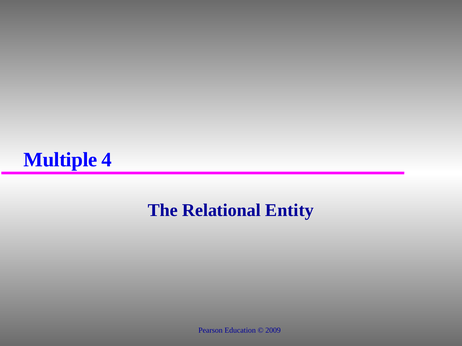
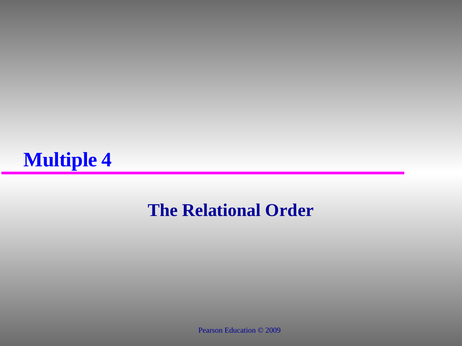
Entity: Entity -> Order
